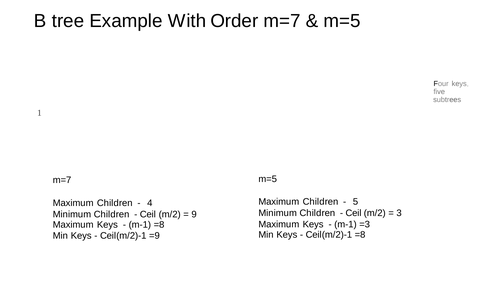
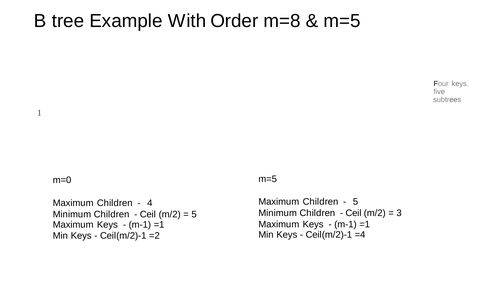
m=7 at (282, 21): m=7 -> m=8
m=7 at (62, 180): m=7 -> m=0
9 at (194, 214): 9 -> 5
=3 at (365, 224): =3 -> =1
=8 at (159, 225): =8 -> =1
Ceil(m/2)-1 =8: =8 -> =4
=9: =9 -> =2
